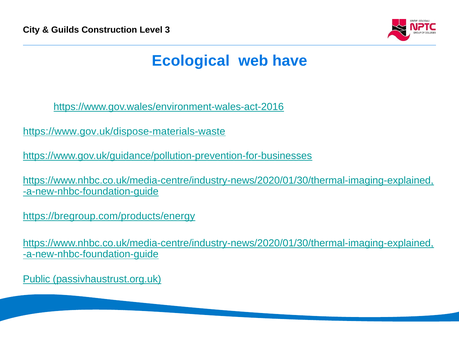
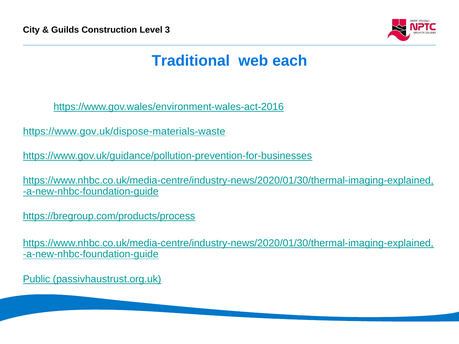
Ecological: Ecological -> Traditional
have: have -> each
https://bregroup.com/products/energy: https://bregroup.com/products/energy -> https://bregroup.com/products/process
